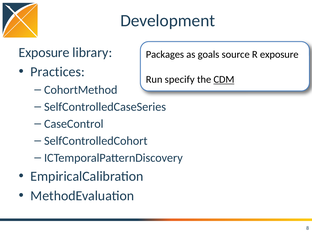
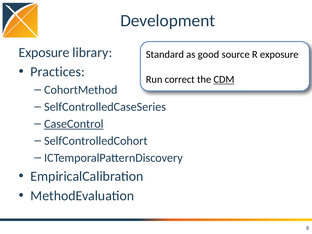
Packages: Packages -> Standard
goals: goals -> good
specify: specify -> correct
CaseControl underline: none -> present
